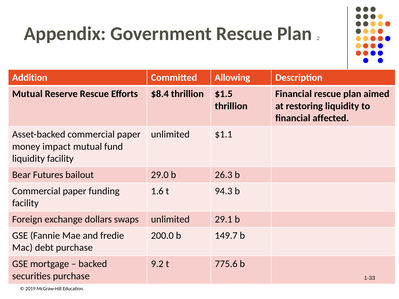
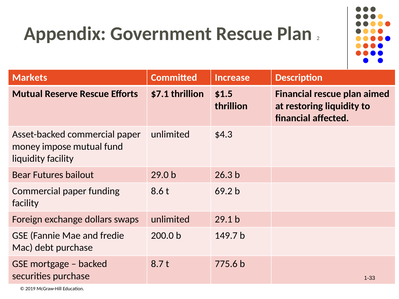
Addition: Addition -> Markets
Allowing: Allowing -> Increase
$8.4: $8.4 -> $7.1
$1.1: $1.1 -> $4.3
impact: impact -> impose
1.6: 1.6 -> 8.6
94.3: 94.3 -> 69.2
9.2: 9.2 -> 8.7
